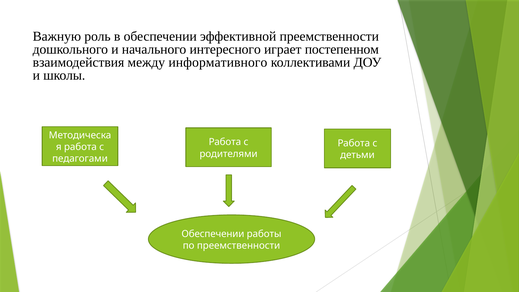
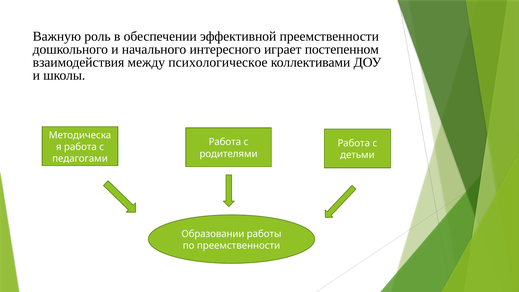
информативного: информативного -> психологическое
Обеспечении at (213, 234): Обеспечении -> Образовании
